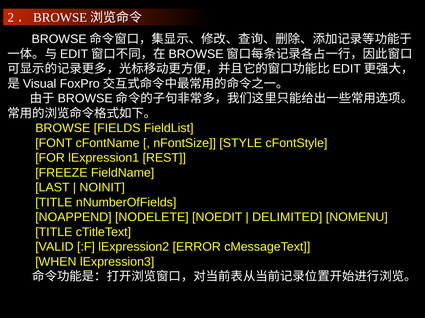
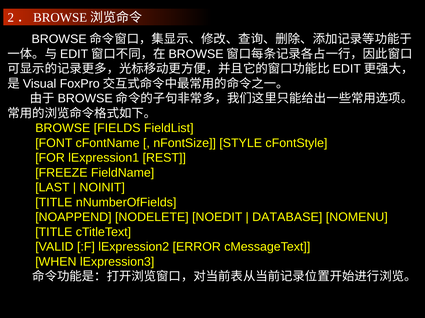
DELIMITED: DELIMITED -> DATABASE
